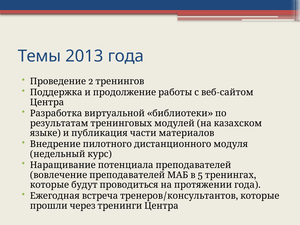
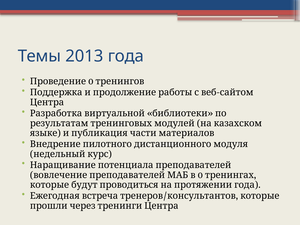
2 at (91, 81): 2 -> 0
5 at (200, 175): 5 -> 0
